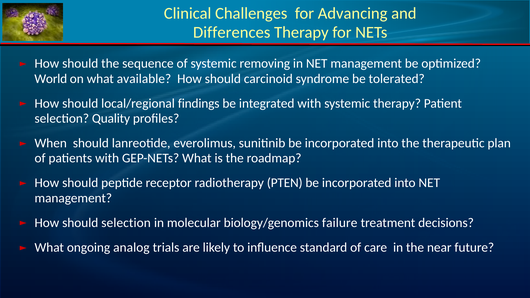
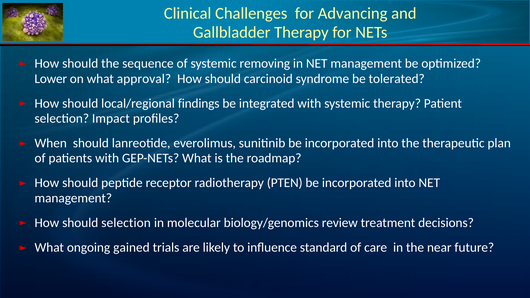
Differences: Differences -> Gallbladder
World: World -> Lower
available: available -> approval
Quality: Quality -> Impact
failure: failure -> review
analog: analog -> gained
